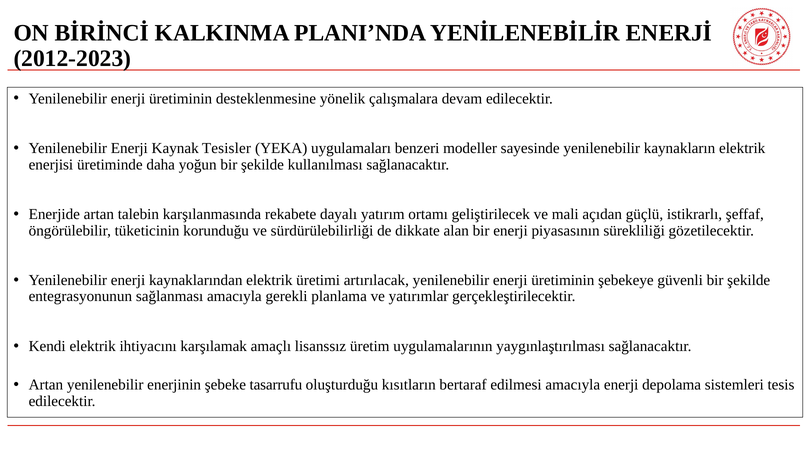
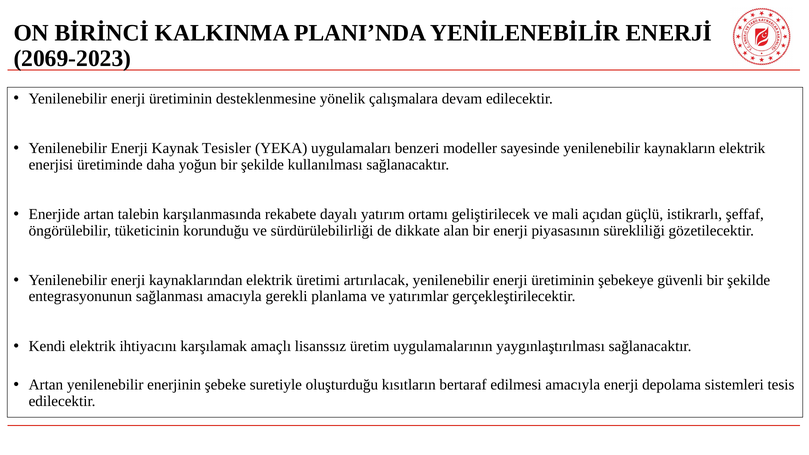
2012-2023: 2012-2023 -> 2069-2023
tasarrufu: tasarrufu -> suretiyle
